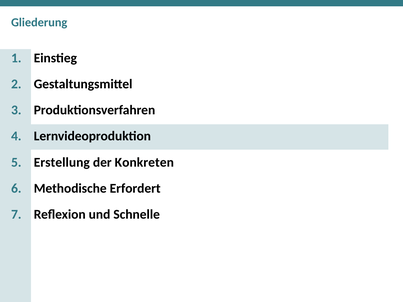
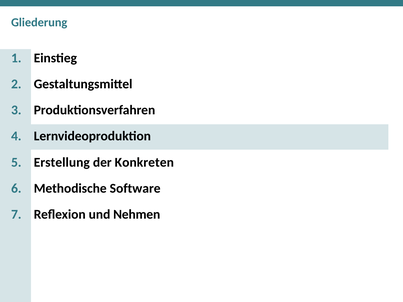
Erfordert: Erfordert -> Software
Schnelle: Schnelle -> Nehmen
